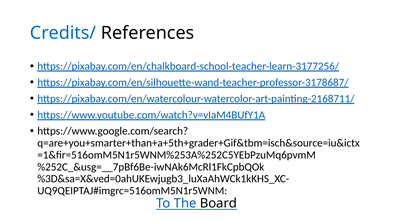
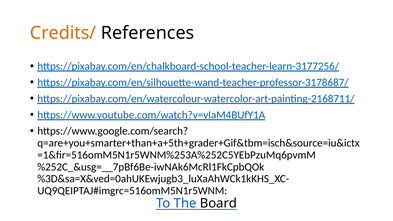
Credits/ colour: blue -> orange
